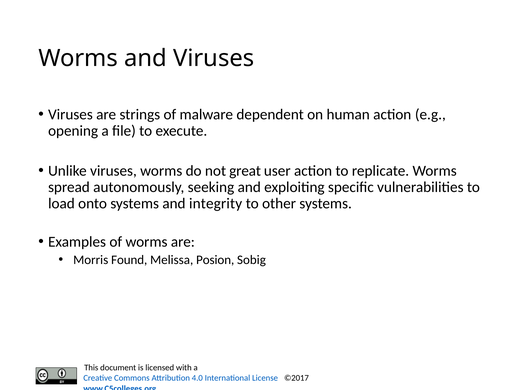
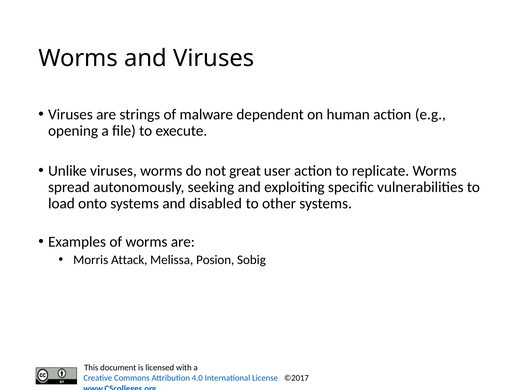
integrity: integrity -> disabled
Found: Found -> Attack
